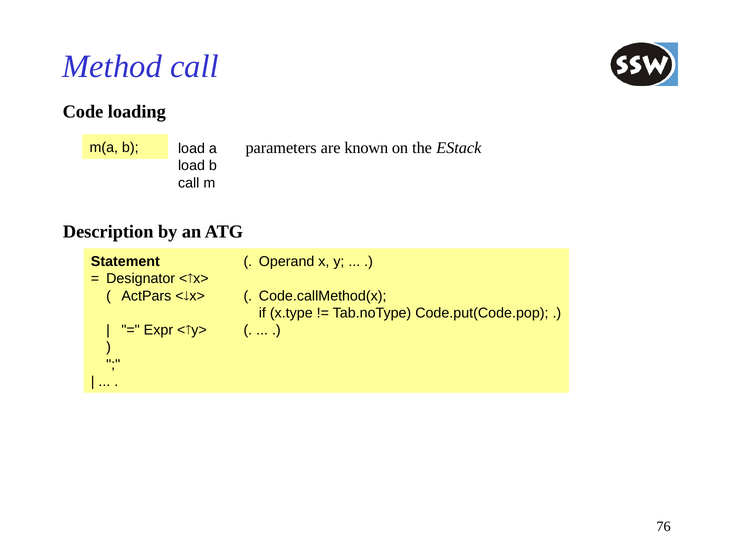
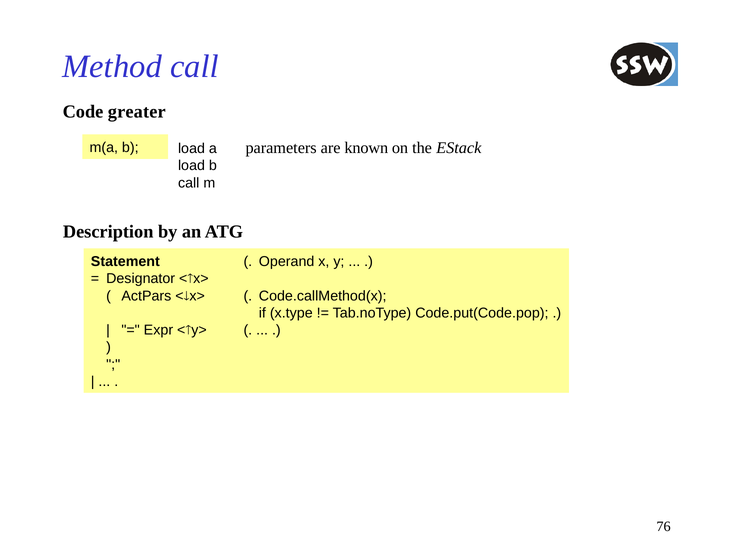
loading: loading -> greater
